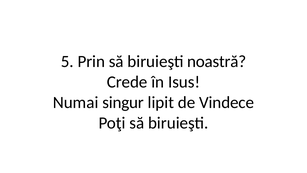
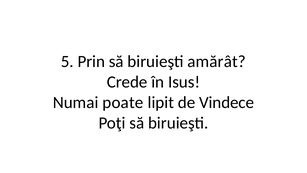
noastră: noastră -> amărât
singur: singur -> poate
